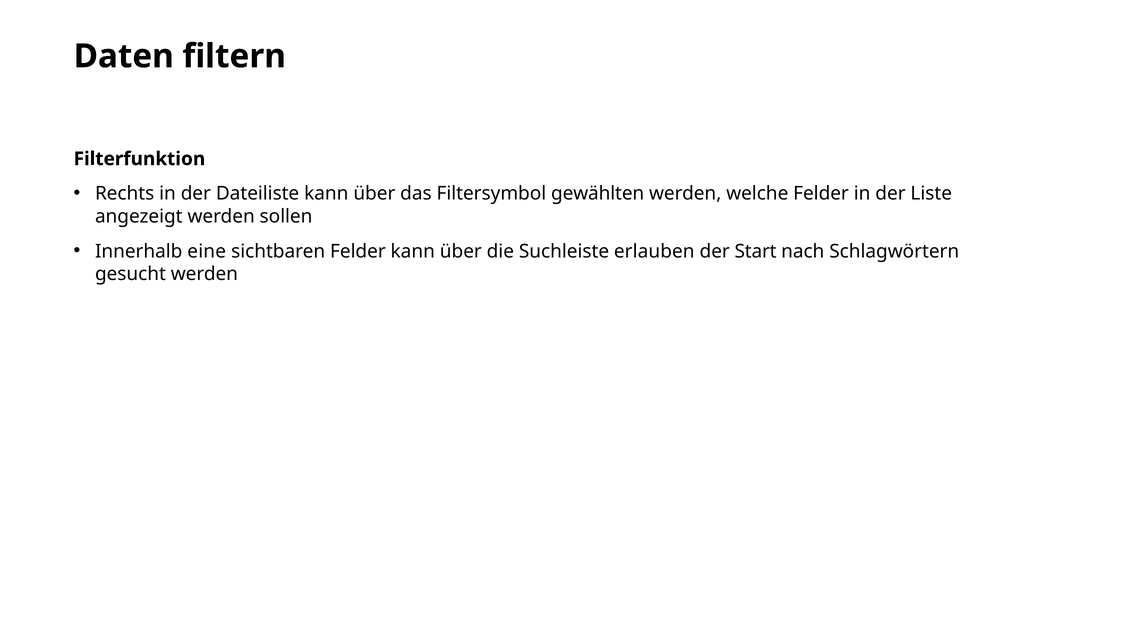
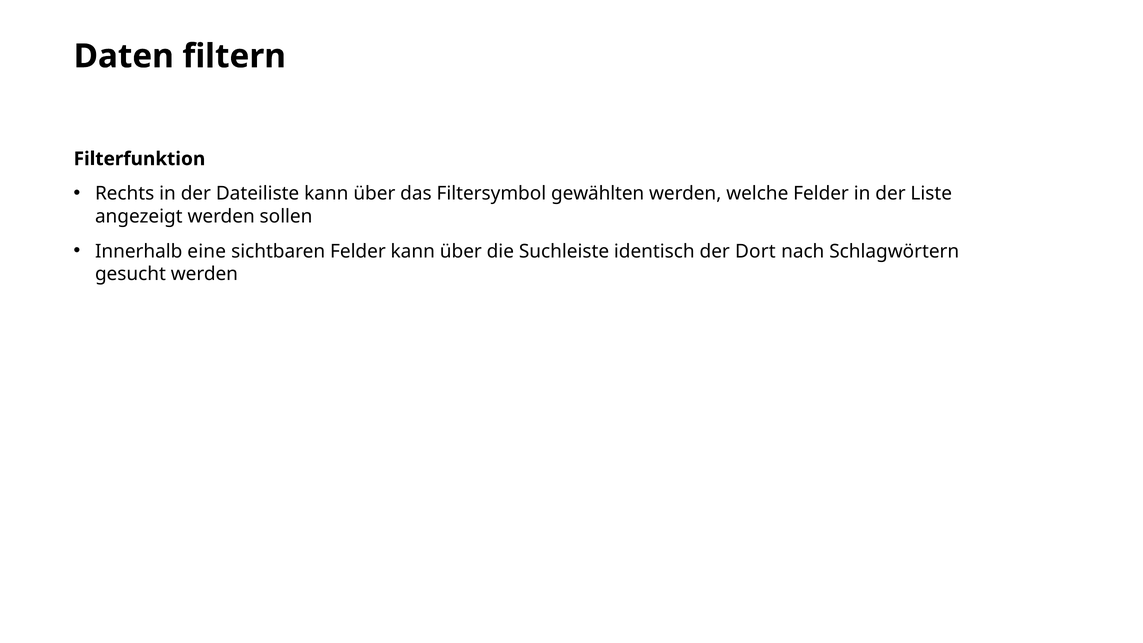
erlauben: erlauben -> identisch
Start: Start -> Dort
